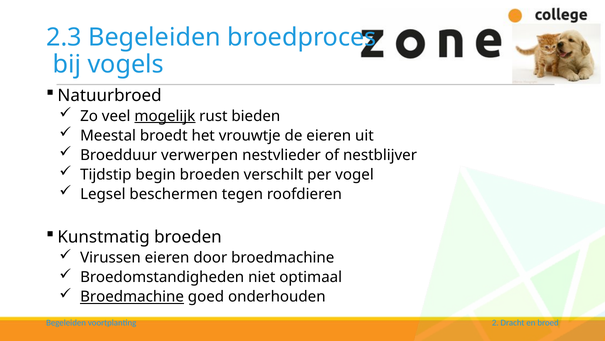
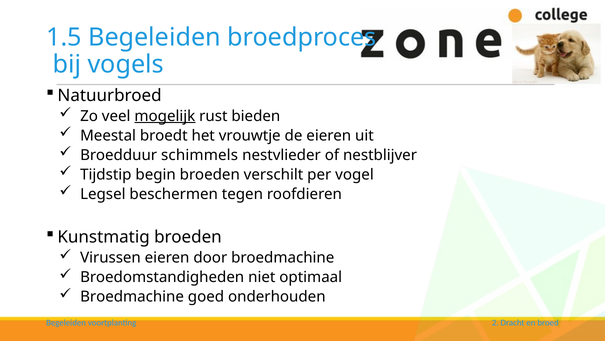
2.3: 2.3 -> 1.5
verwerpen: verwerpen -> schimmels
Broedmachine at (132, 296) underline: present -> none
